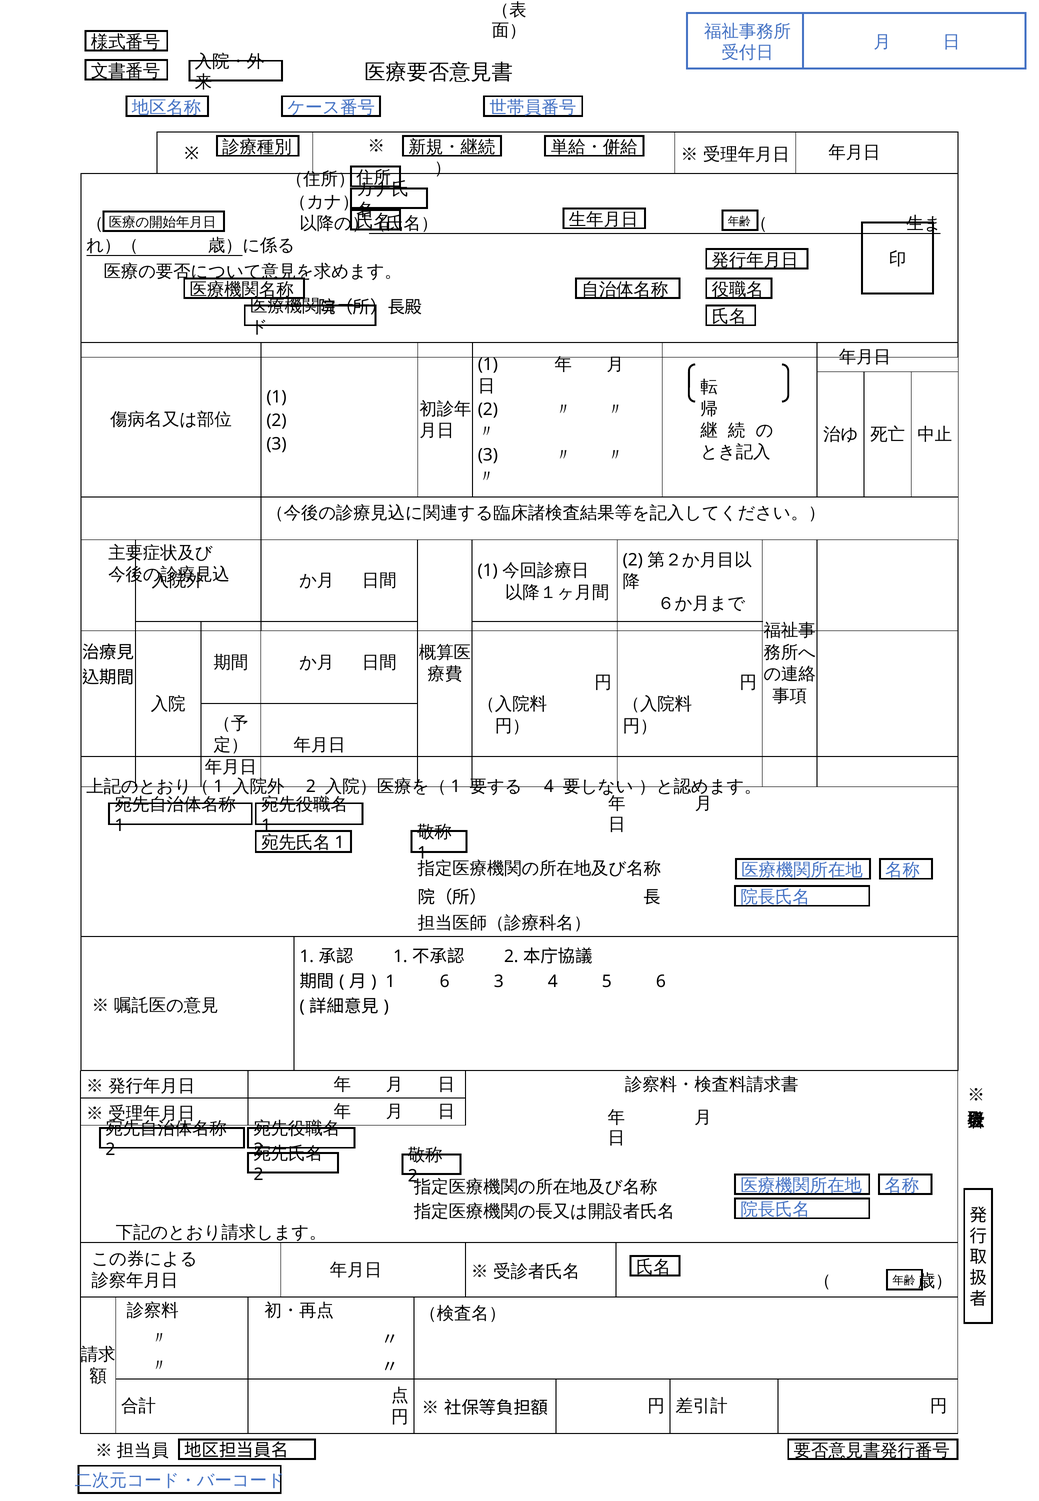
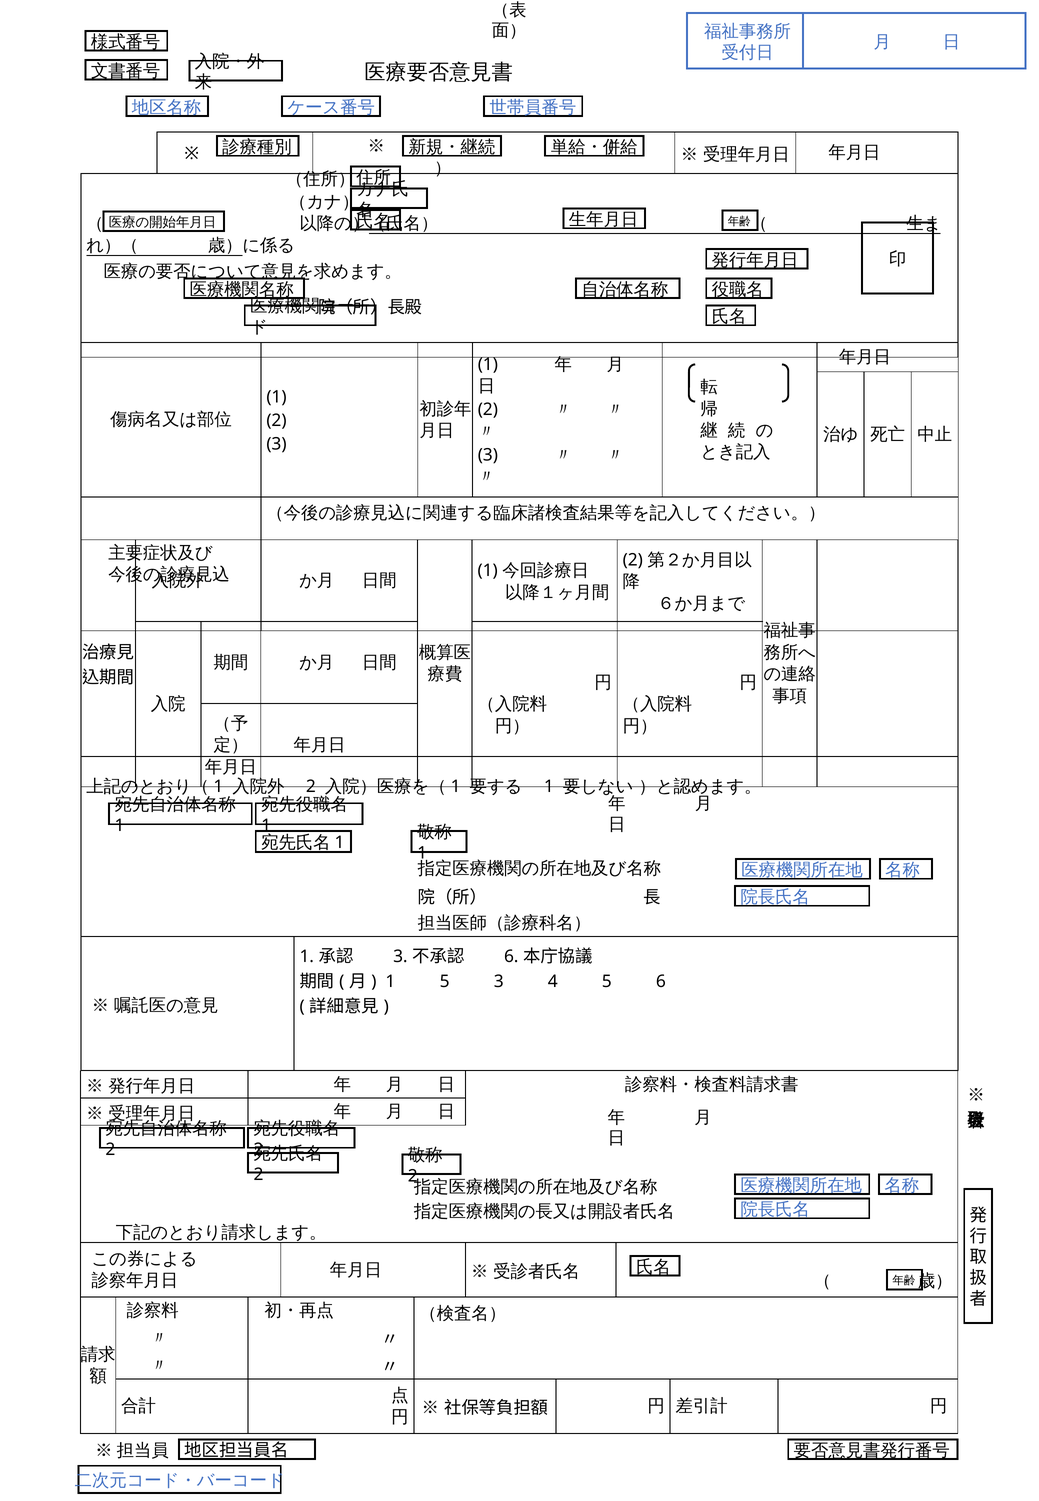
4 at (549, 787): 4 -> 1
1 at (400, 956): 1 -> 3
2 at (511, 956): 2 -> 6
1 6: 6 -> 5
